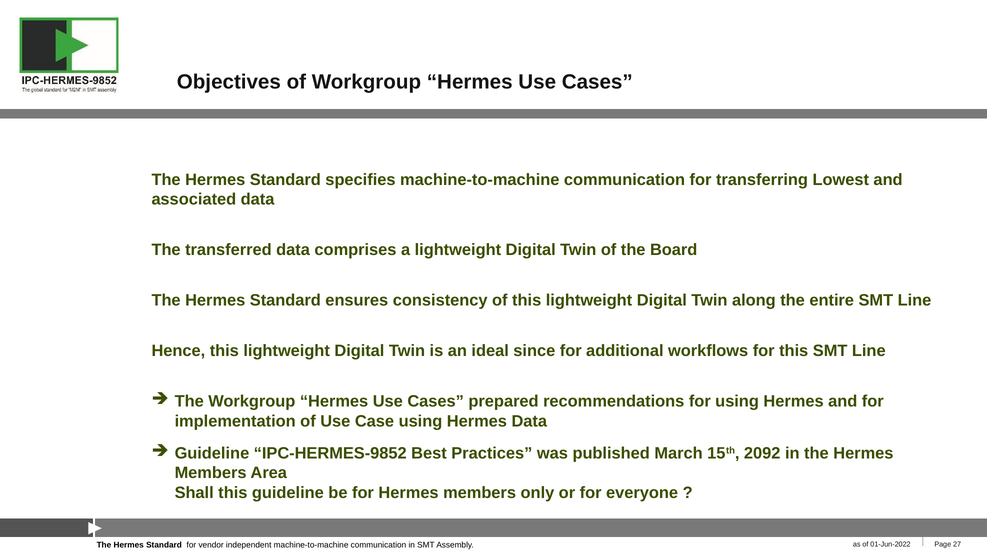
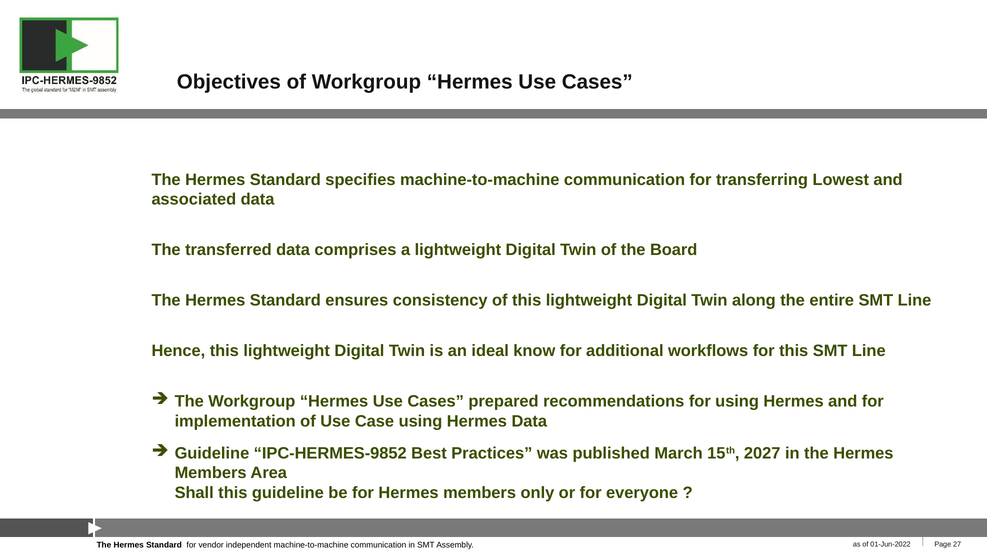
since: since -> know
2092: 2092 -> 2027
